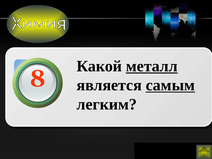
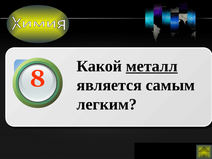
самым underline: present -> none
